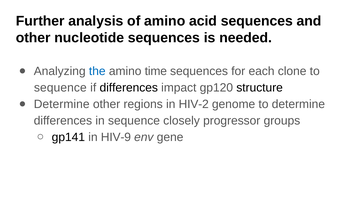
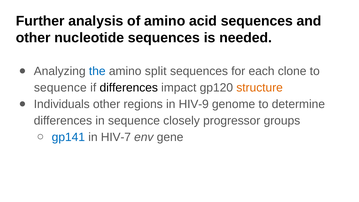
time: time -> split
structure colour: black -> orange
Determine at (62, 104): Determine -> Individuals
HIV-2: HIV-2 -> HIV-9
gp141 colour: black -> blue
HIV-9: HIV-9 -> HIV-7
